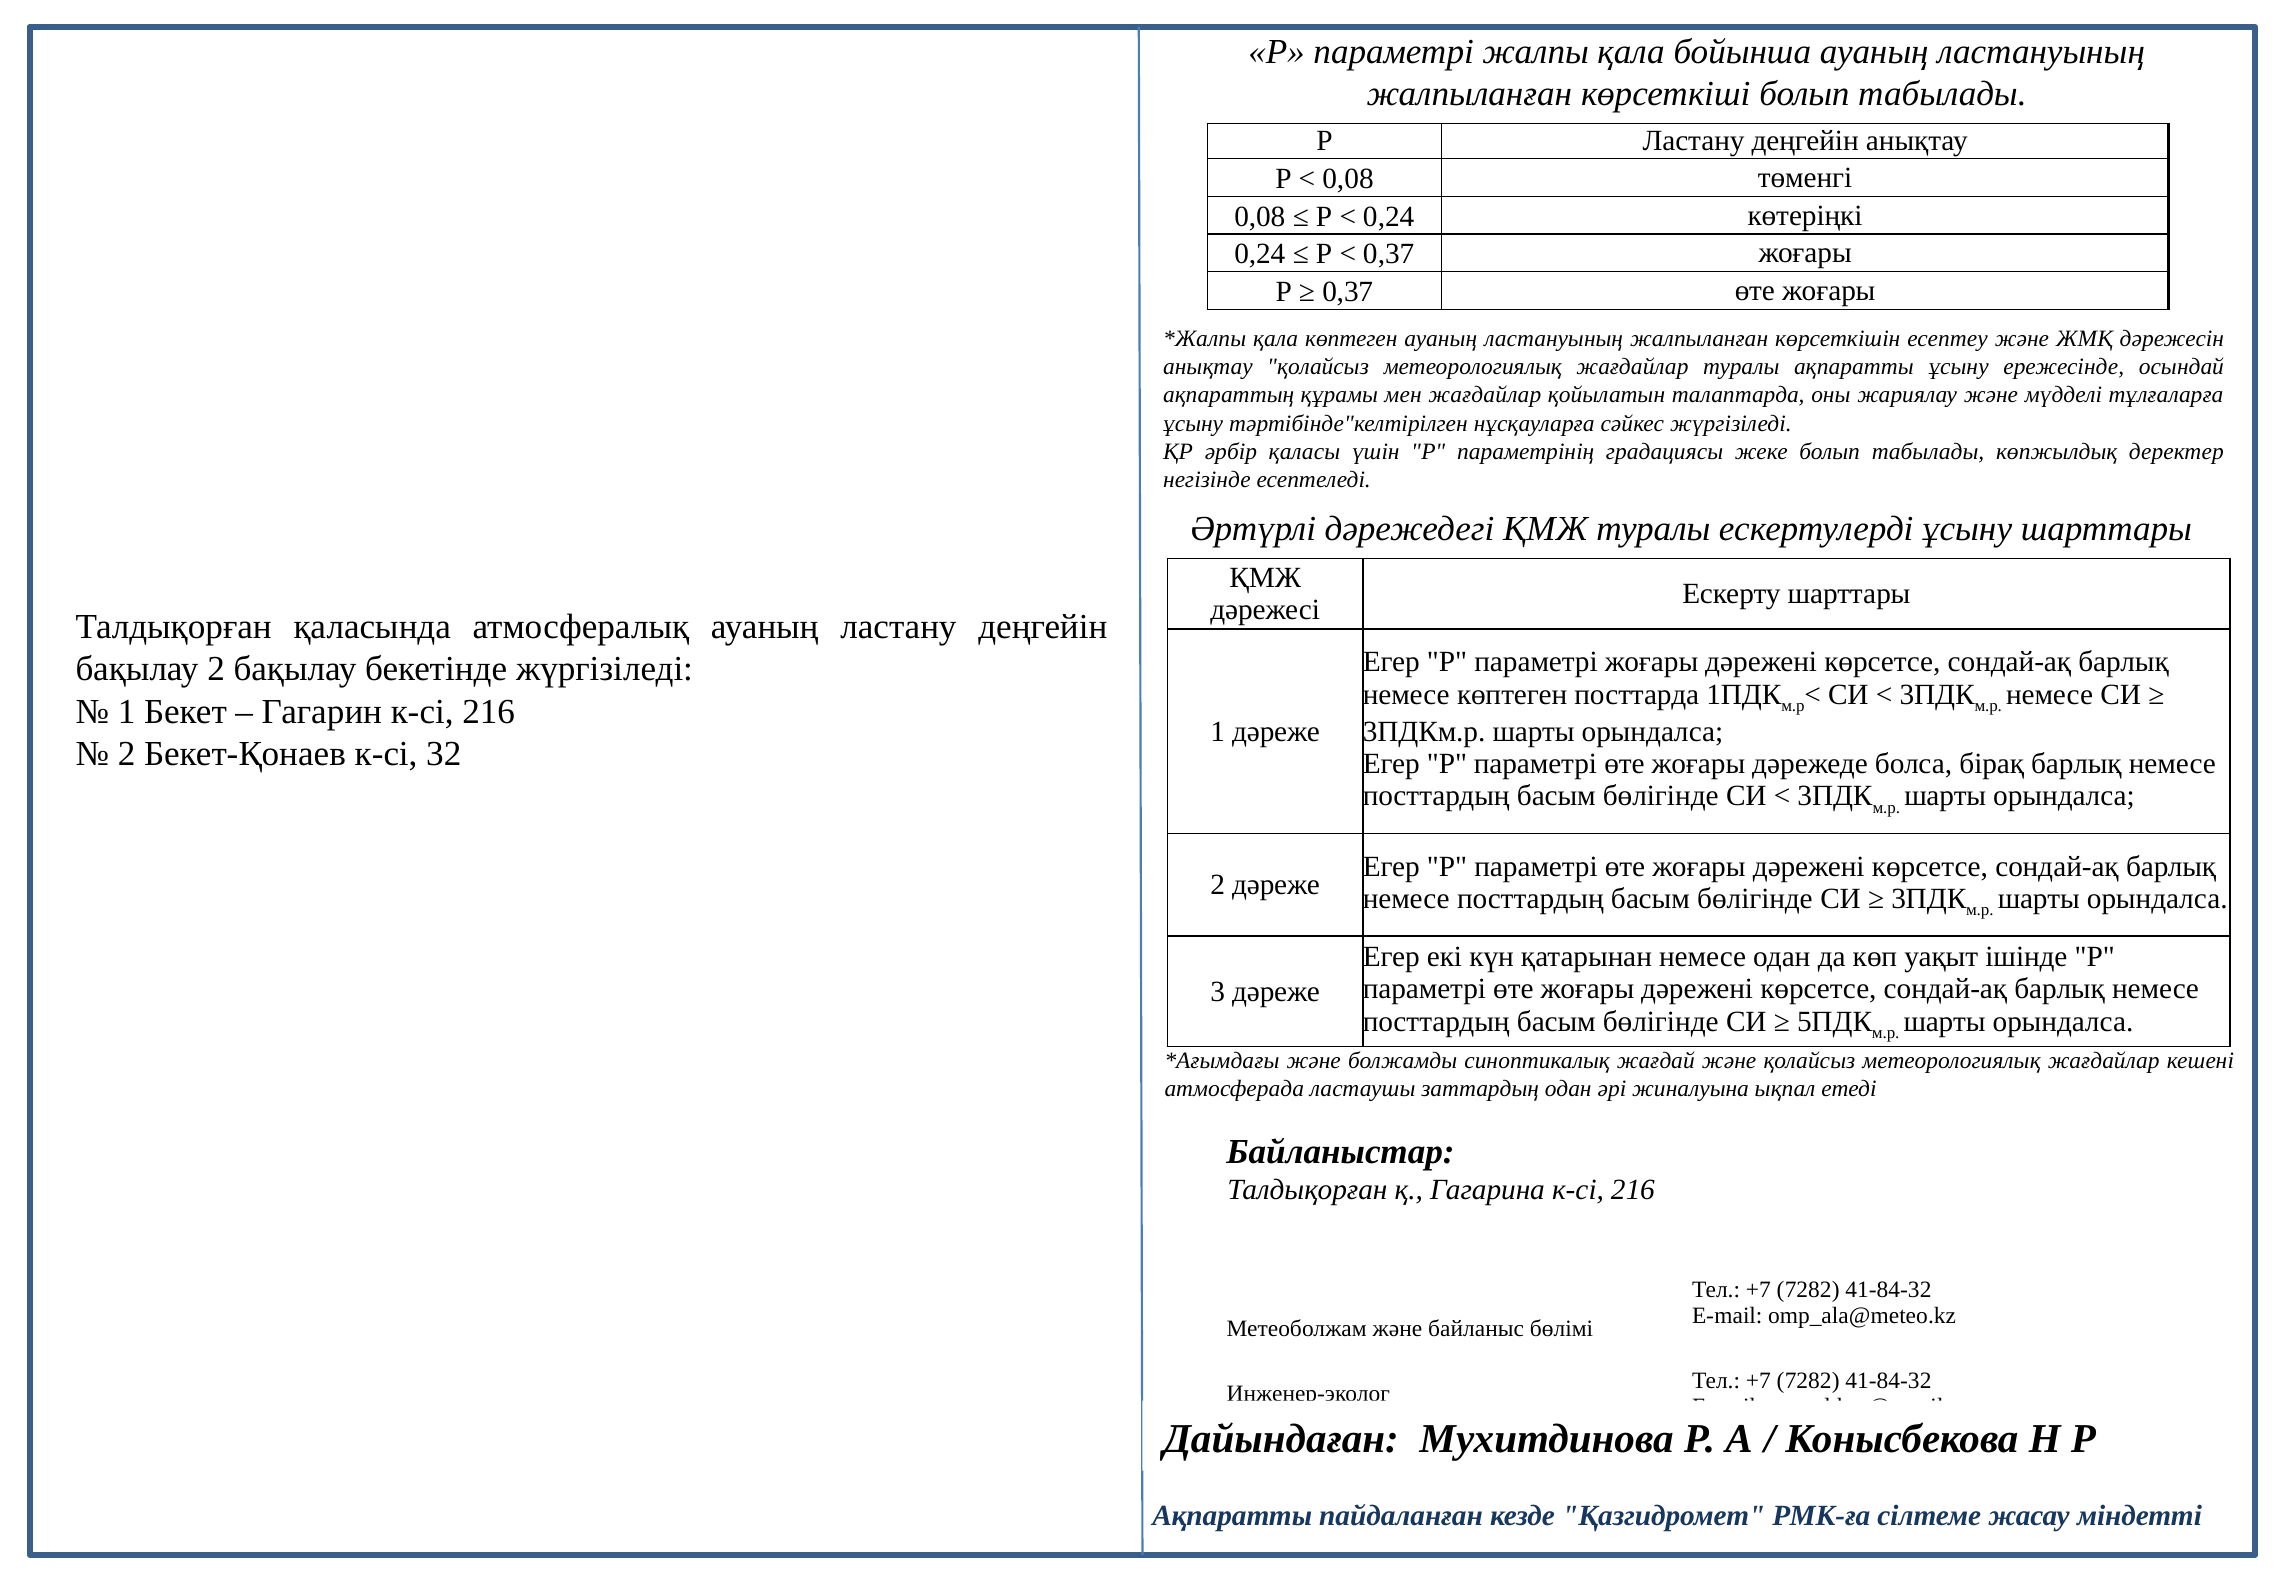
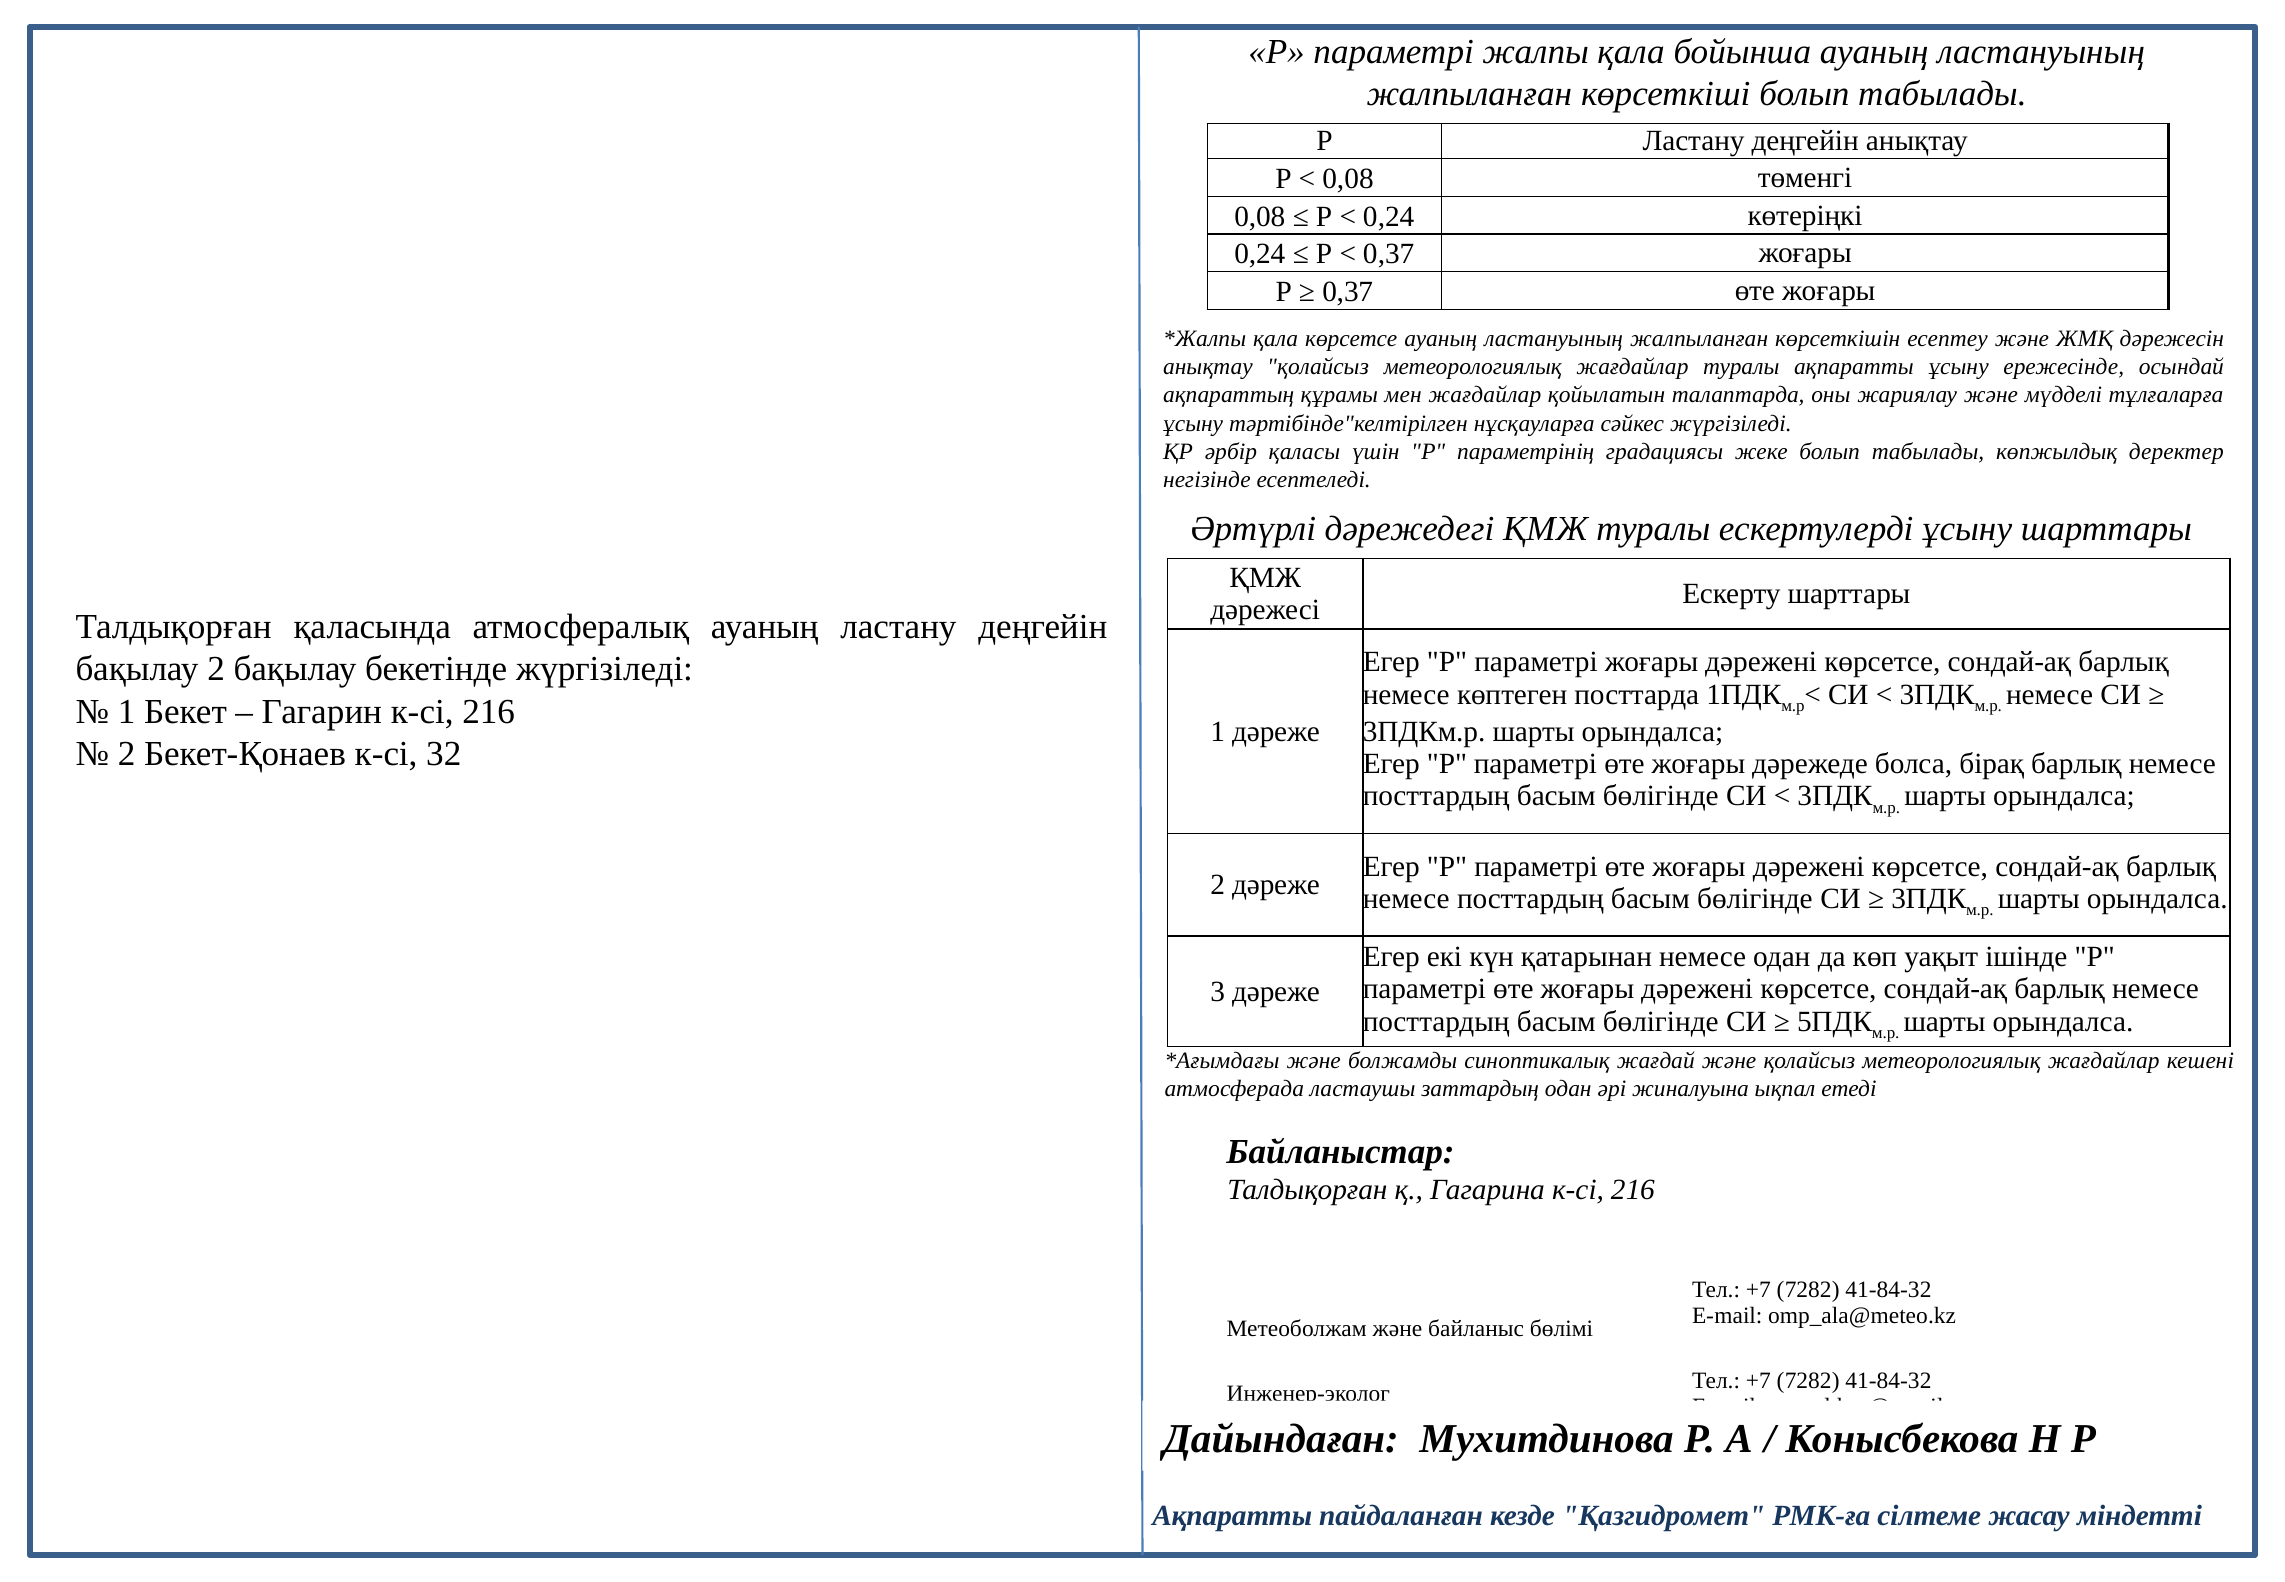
қала көптеген: көптеген -> көрсетсе
